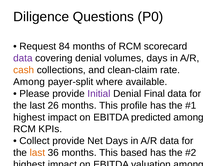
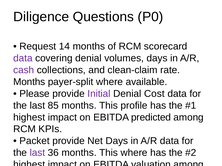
84: 84 -> 14
cash at (24, 70) colour: orange -> purple
Among at (29, 82): Among -> Months
Denial Final: Final -> Cost
26: 26 -> 85
Collect at (35, 141): Collect -> Packet
last at (37, 153) colour: orange -> purple
This based: based -> where
